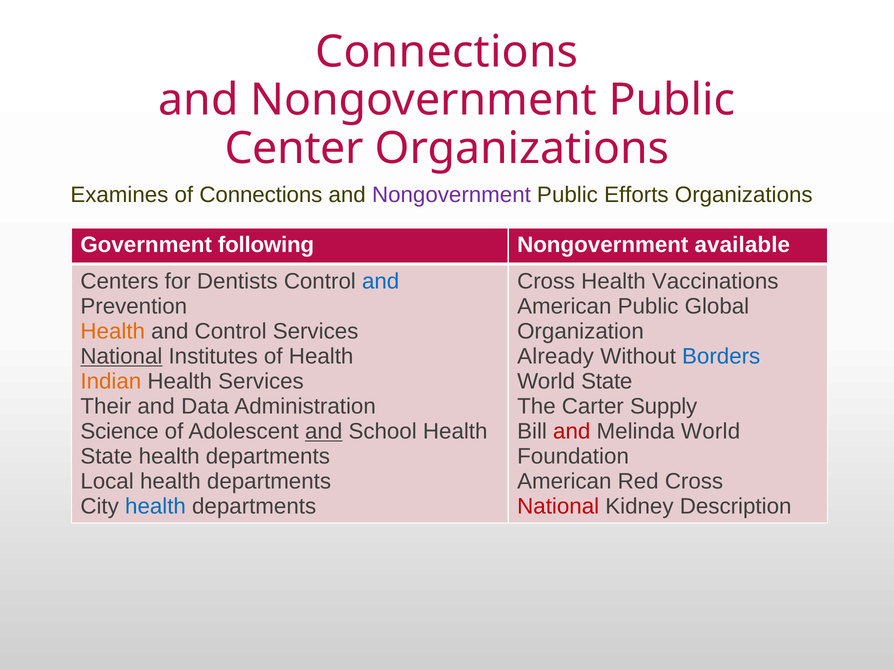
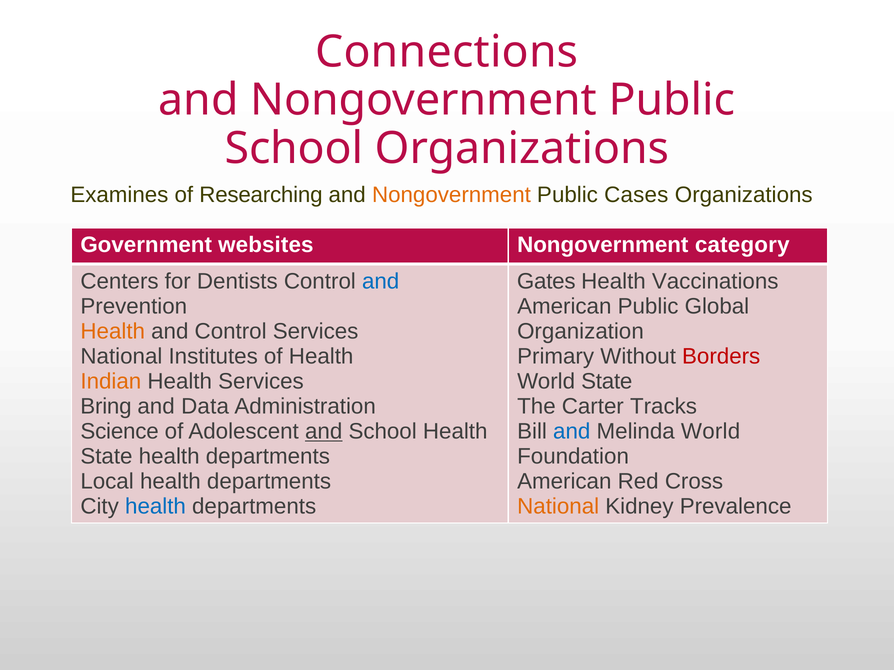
Center at (294, 148): Center -> School
of Connections: Connections -> Researching
Nongovernment at (451, 195) colour: purple -> orange
Efforts: Efforts -> Cases
following: following -> websites
available: available -> category
Cross at (546, 282): Cross -> Gates
National at (121, 357) underline: present -> none
Already: Already -> Primary
Borders colour: blue -> red
Their: Their -> Bring
Supply: Supply -> Tracks
and at (572, 432) colour: red -> blue
National at (558, 507) colour: red -> orange
Description: Description -> Prevalence
